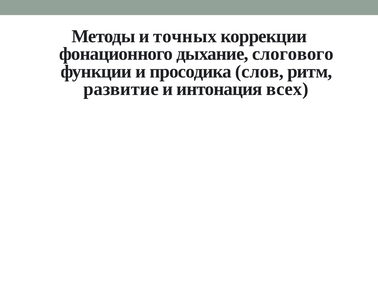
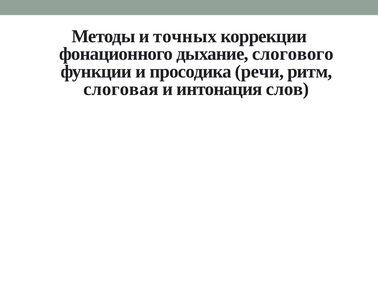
слов: слов -> речи
развитие: развитие -> слоговая
всех: всех -> слов
